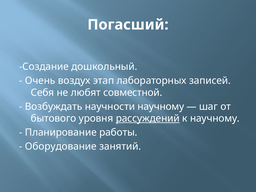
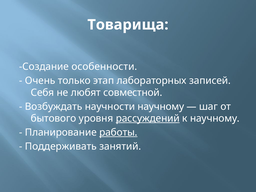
Погасший: Погасший -> Товарища
дошкольный: дошкольный -> особенности
воздух: воздух -> только
работы underline: none -> present
Оборудование: Оборудование -> Поддерживать
